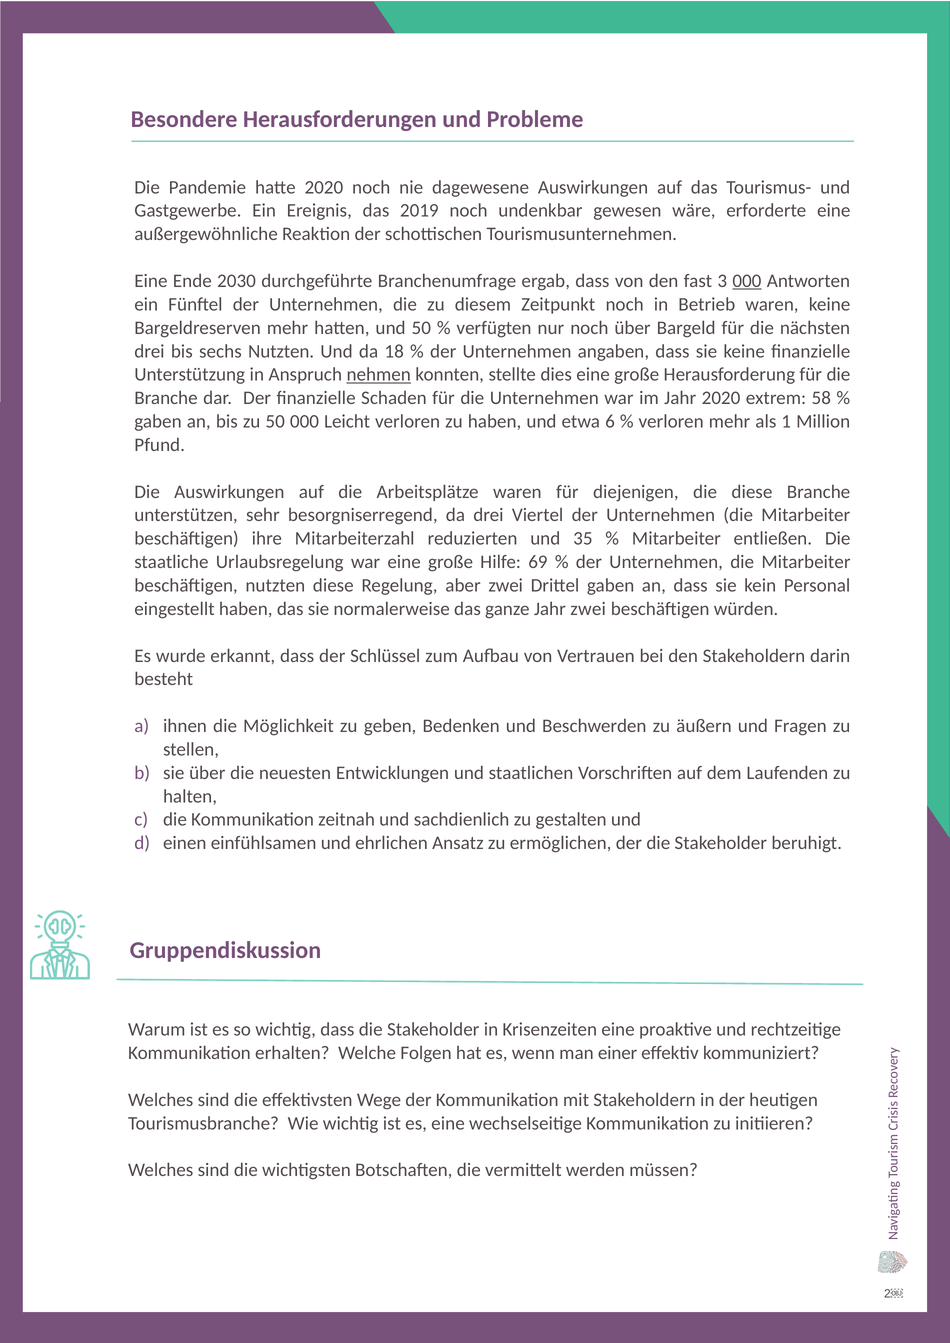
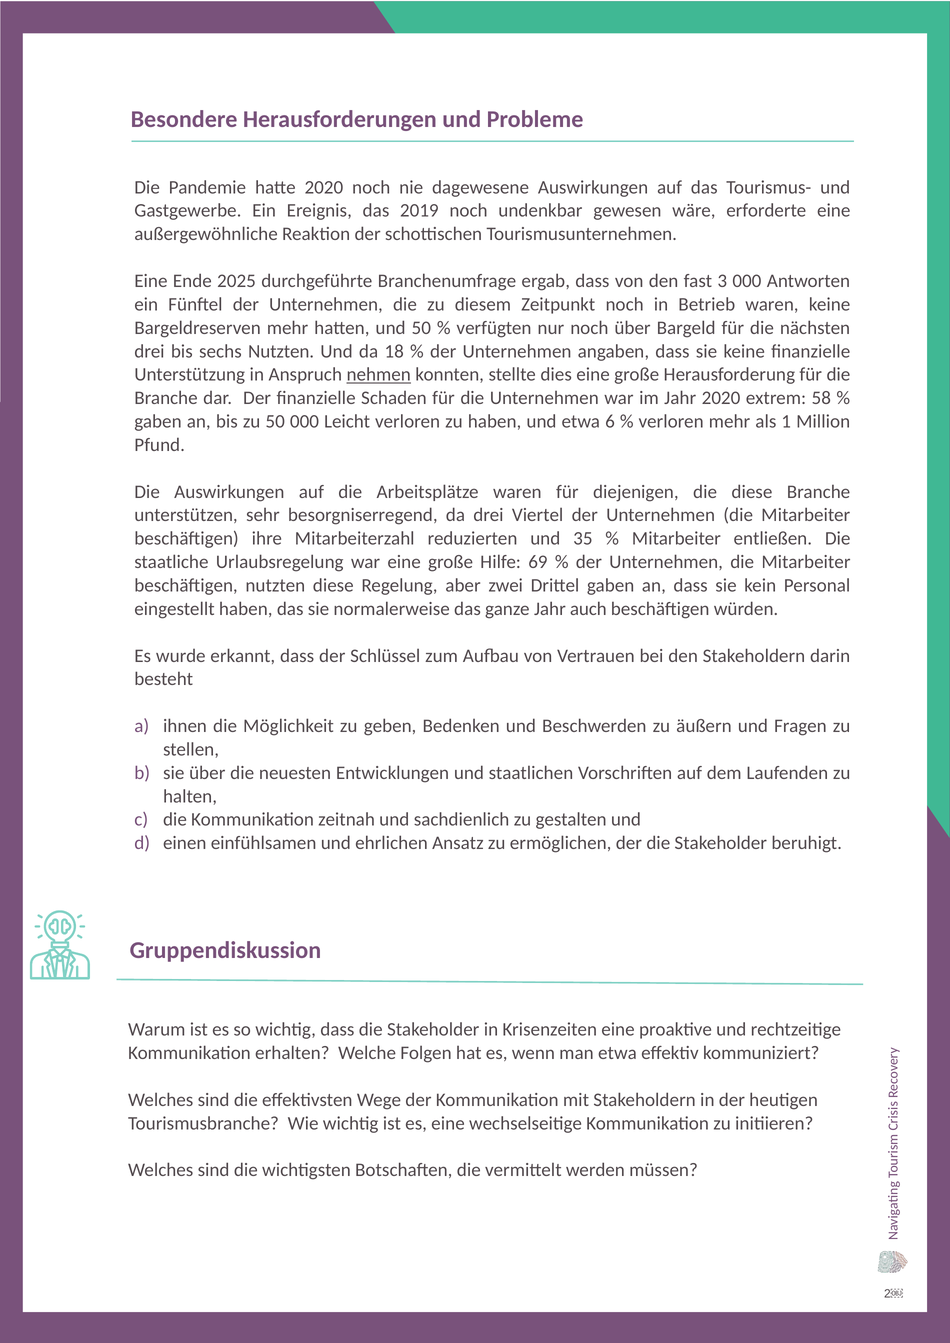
2030: 2030 -> 2025
000 at (747, 281) underline: present -> none
Jahr zwei: zwei -> auch
man einer: einer -> etwa
